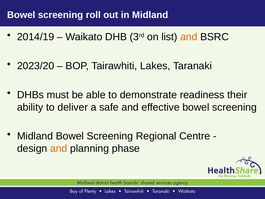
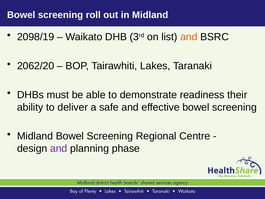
2014/19: 2014/19 -> 2098/19
2023/20: 2023/20 -> 2062/20
and at (59, 148) colour: orange -> purple
